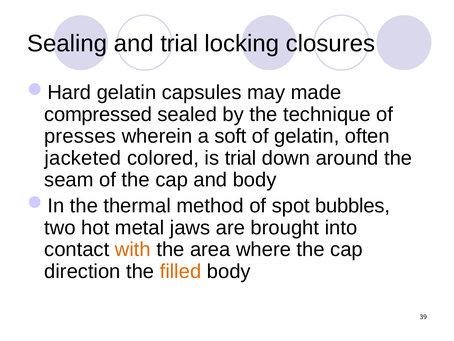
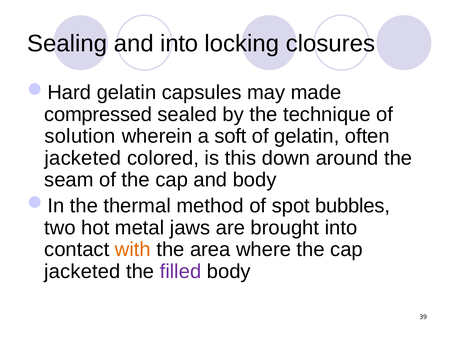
and trial: trial -> into
presses: presses -> solution
is trial: trial -> this
direction at (82, 271): direction -> jacketed
filled colour: orange -> purple
